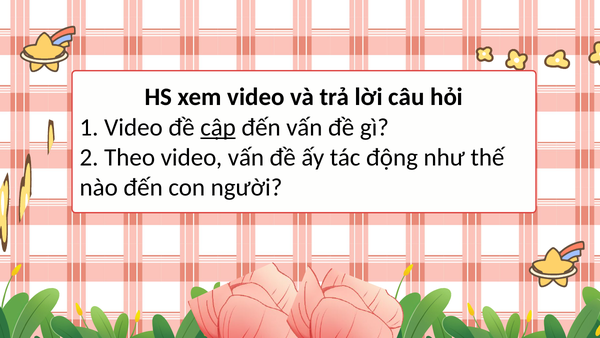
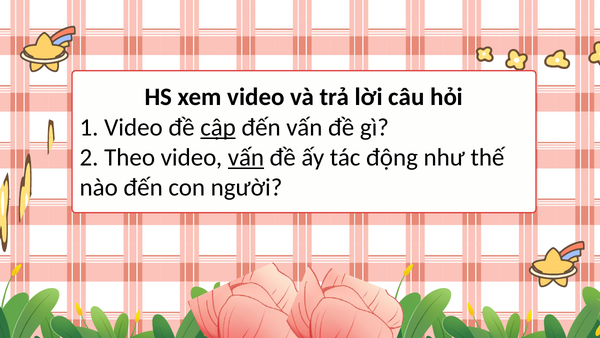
vấn at (246, 157) underline: none -> present
